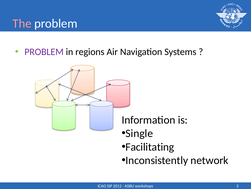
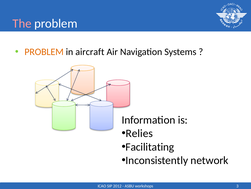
PROBLEM at (44, 52) colour: purple -> orange
regions: regions -> aircraft
Single: Single -> Relies
